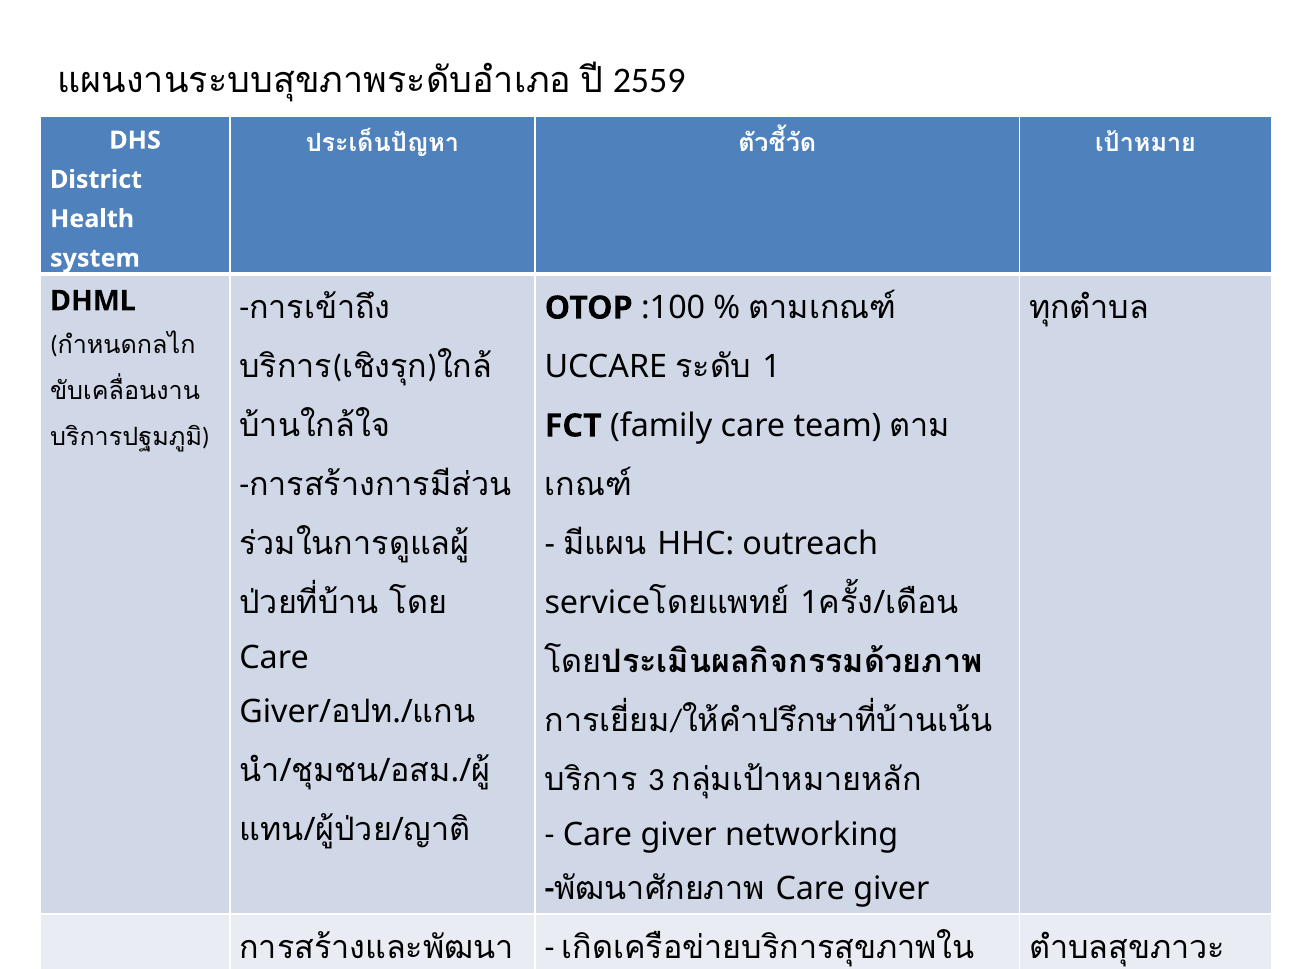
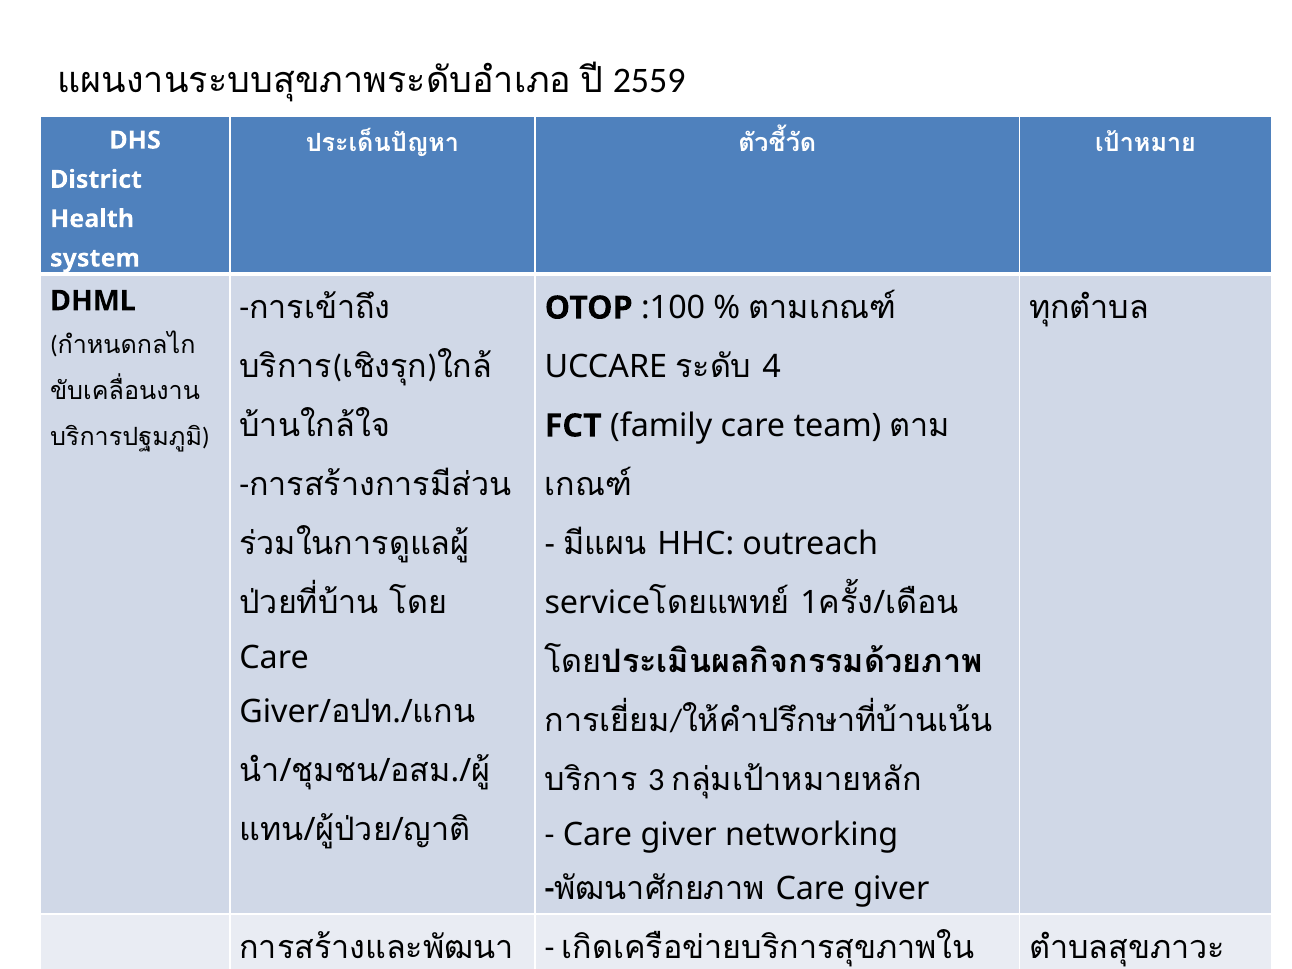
1: 1 -> 4
